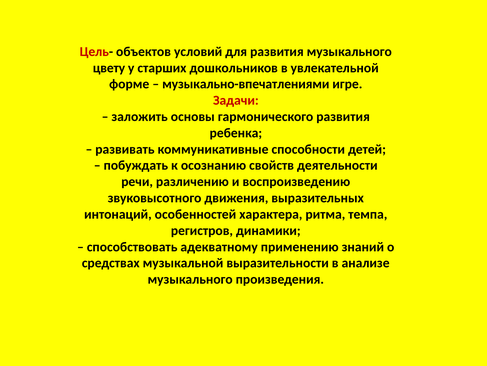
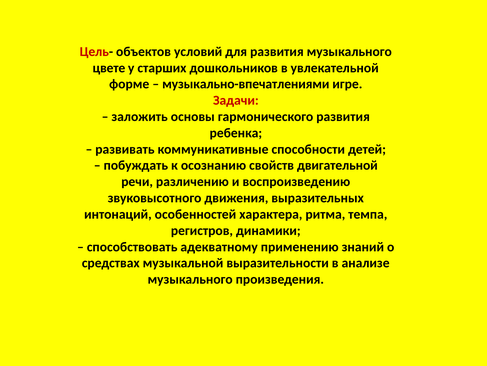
цвету: цвету -> цвете
деятельности: деятельности -> двигательной
